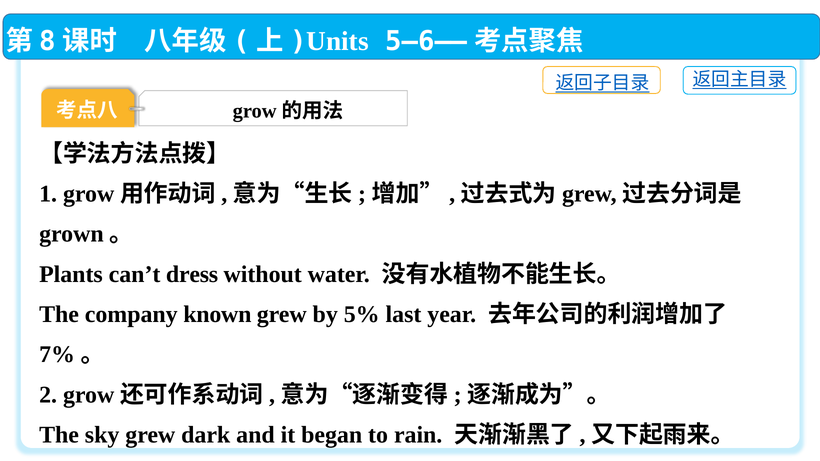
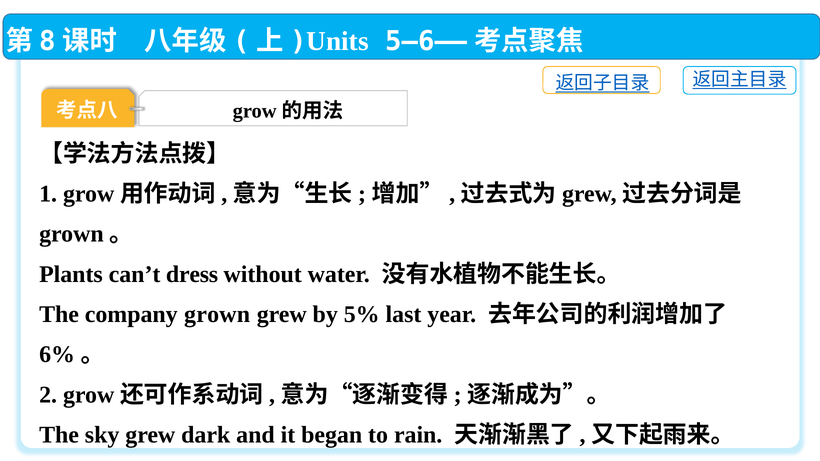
company known: known -> grown
7%: 7% -> 6%
